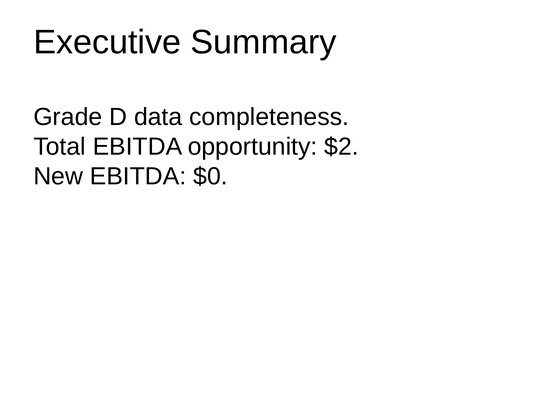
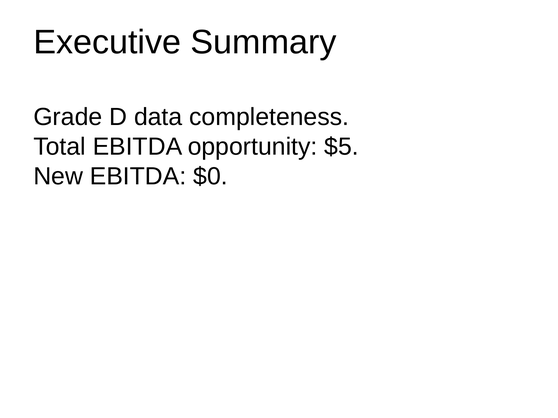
$2: $2 -> $5
